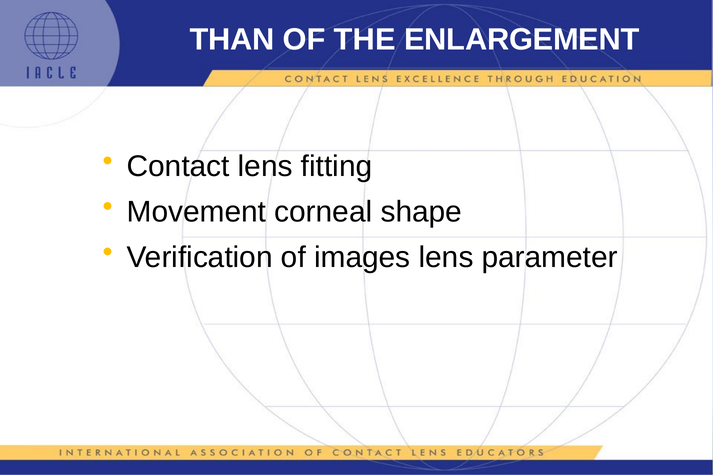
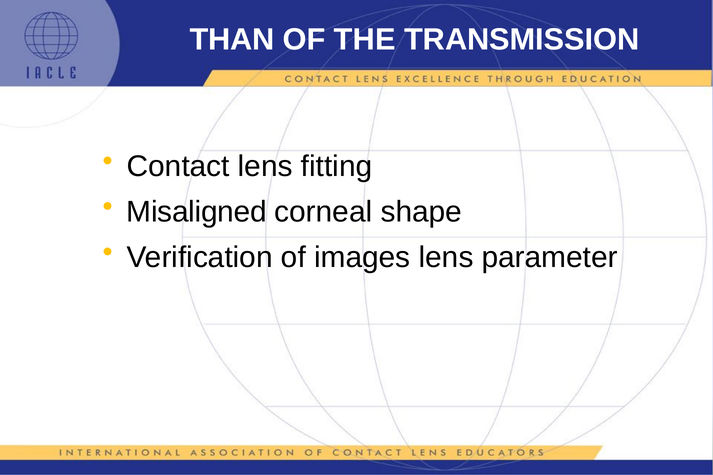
ENLARGEMENT: ENLARGEMENT -> TRANSMISSION
Movement: Movement -> Misaligned
